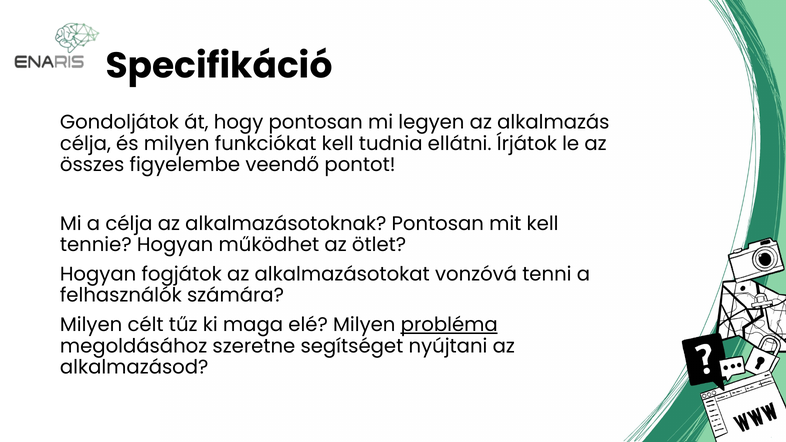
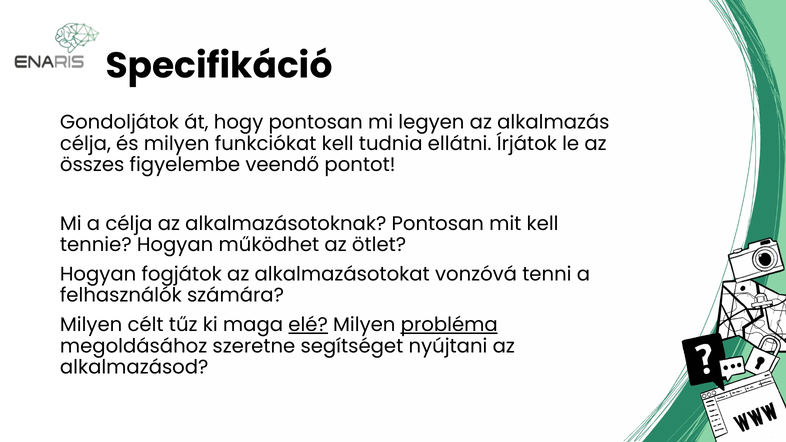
elé underline: none -> present
